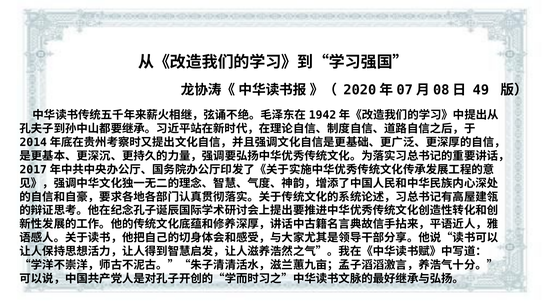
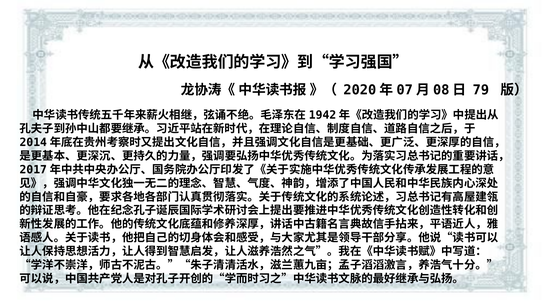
49: 49 -> 79
